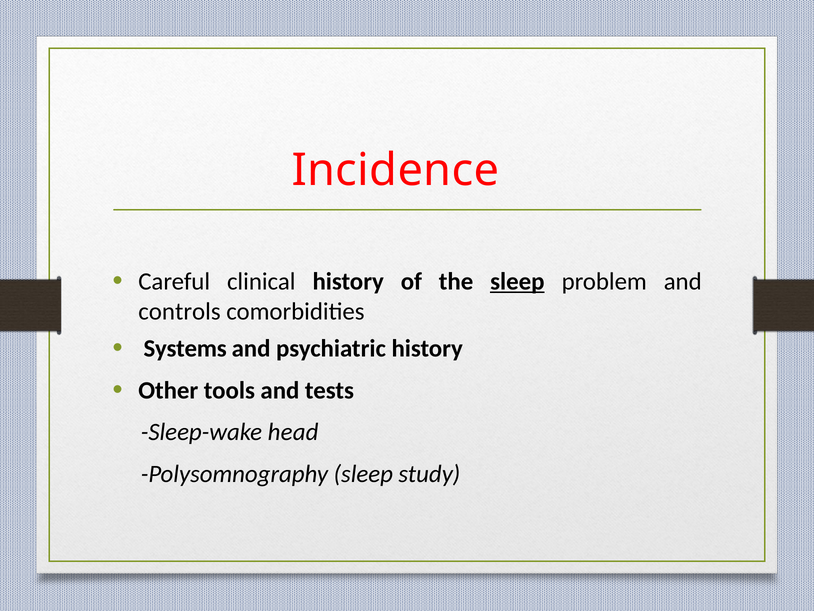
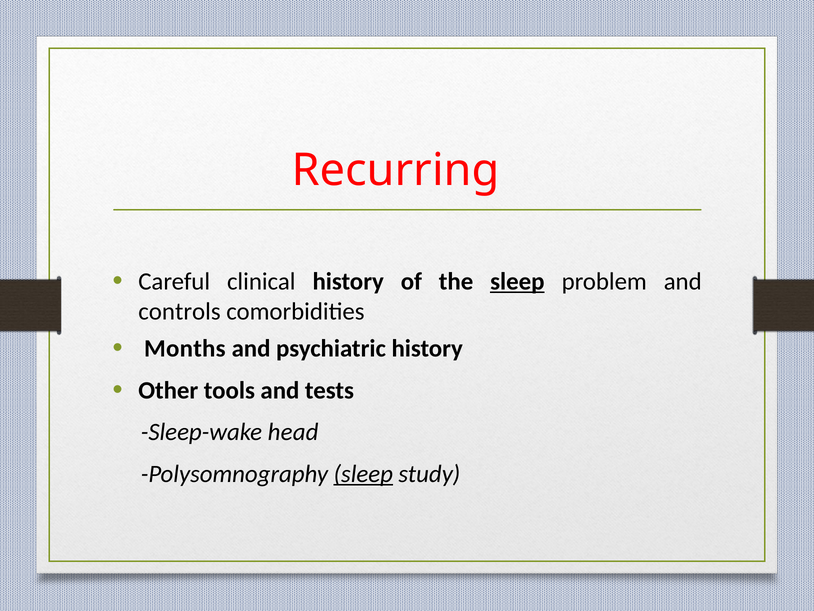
Incidence: Incidence -> Recurring
Systems: Systems -> Months
sleep at (363, 474) underline: none -> present
